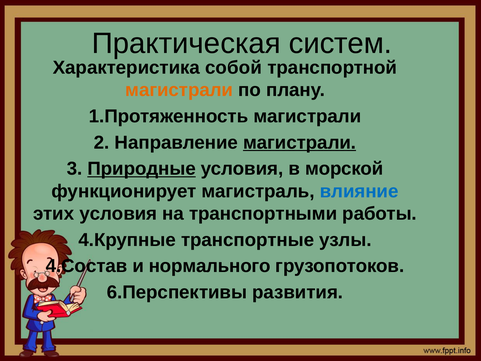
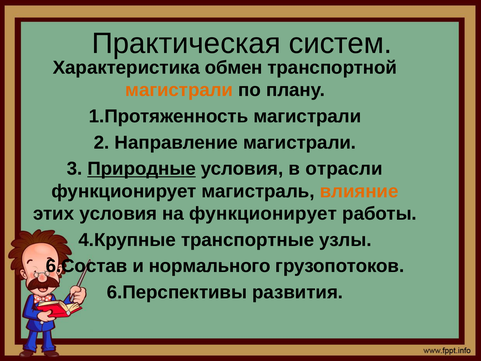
собой: собой -> обмен
магистрали at (300, 142) underline: present -> none
морской: морской -> отрасли
влияние colour: blue -> orange
на транспортными: транспортными -> функционирует
4.Состав: 4.Состав -> 6.Состав
